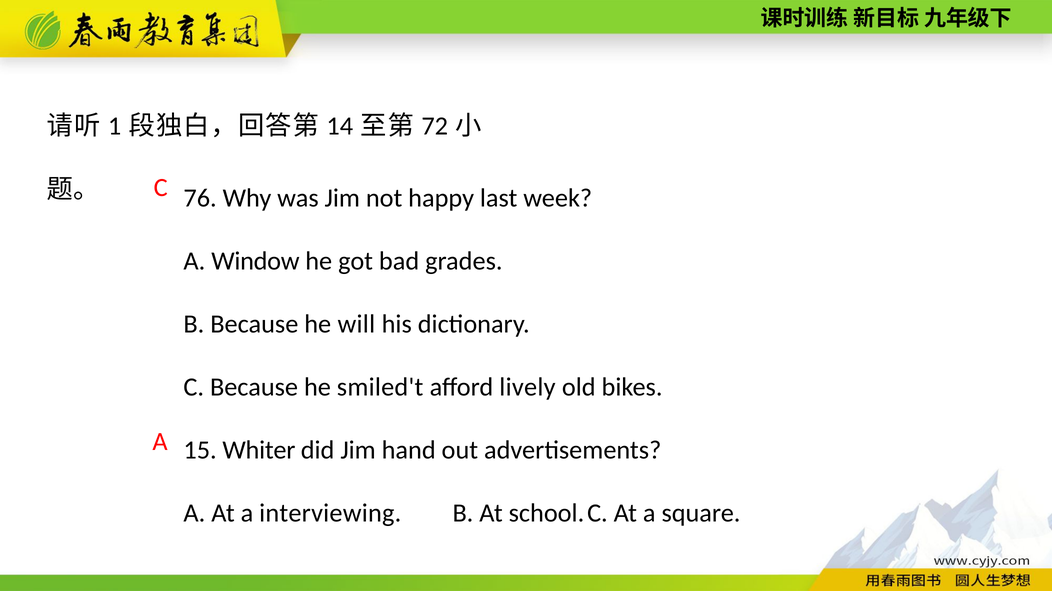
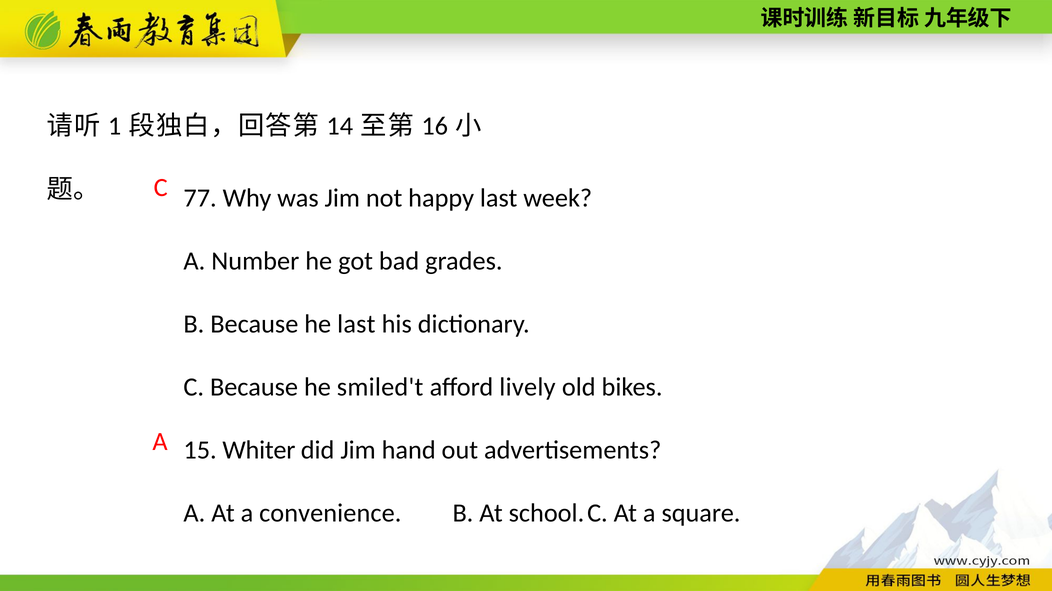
72: 72 -> 16
76: 76 -> 77
Window: Window -> Number
he will: will -> last
interviewing: interviewing -> convenience
